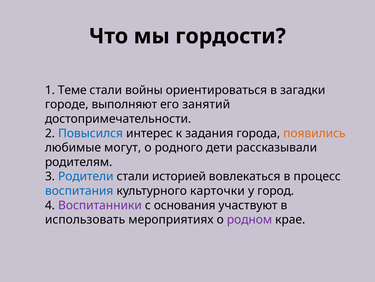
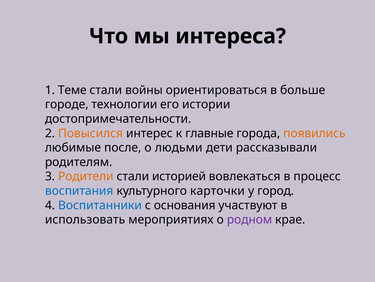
гордости: гордости -> интереса
загадки: загадки -> больше
выполняют: выполняют -> технологии
занятий: занятий -> истории
Повысился colour: blue -> orange
задания: задания -> главные
могут: могут -> после
родного: родного -> людьми
Родители colour: blue -> orange
Воспитанники colour: purple -> blue
